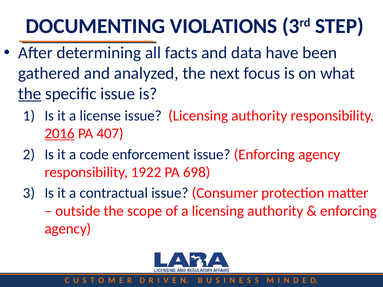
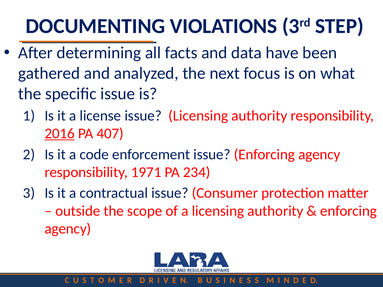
the at (30, 94) underline: present -> none
1922: 1922 -> 1971
698: 698 -> 234
